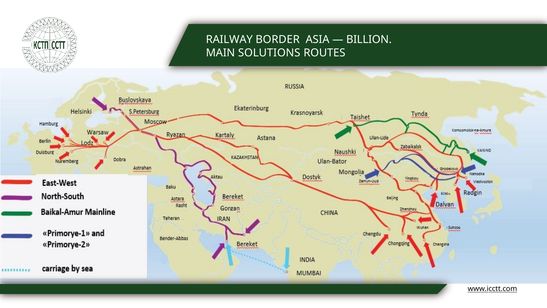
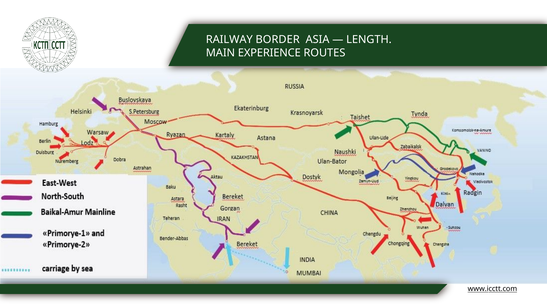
BILLION: BILLION -> LENGTH
SOLUTIONS: SOLUTIONS -> EXPERIENCE
